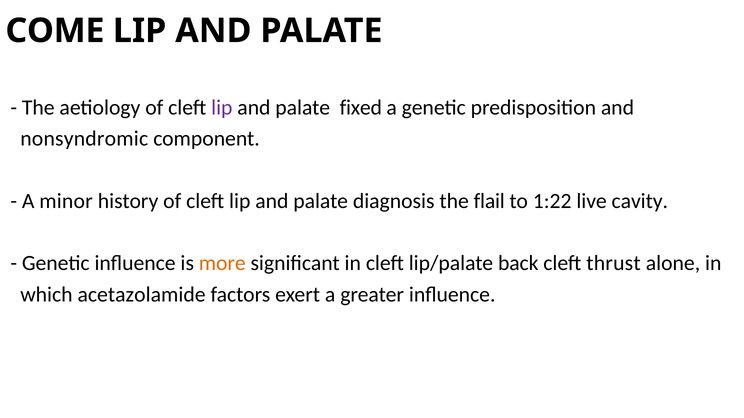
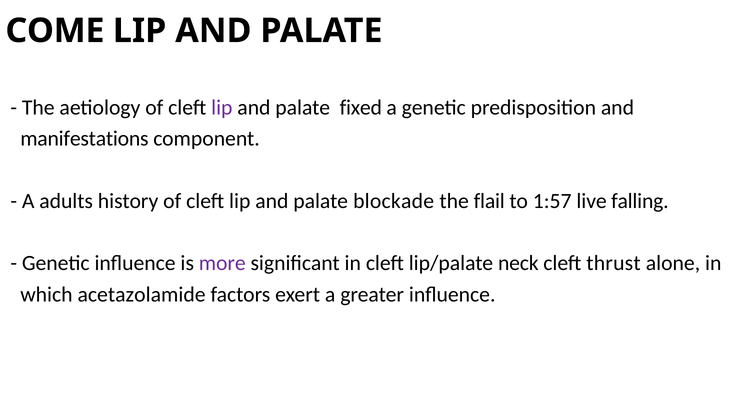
nonsyndromic: nonsyndromic -> manifestations
minor: minor -> adults
diagnosis: diagnosis -> blockade
1:22: 1:22 -> 1:57
cavity: cavity -> falling
more colour: orange -> purple
back: back -> neck
